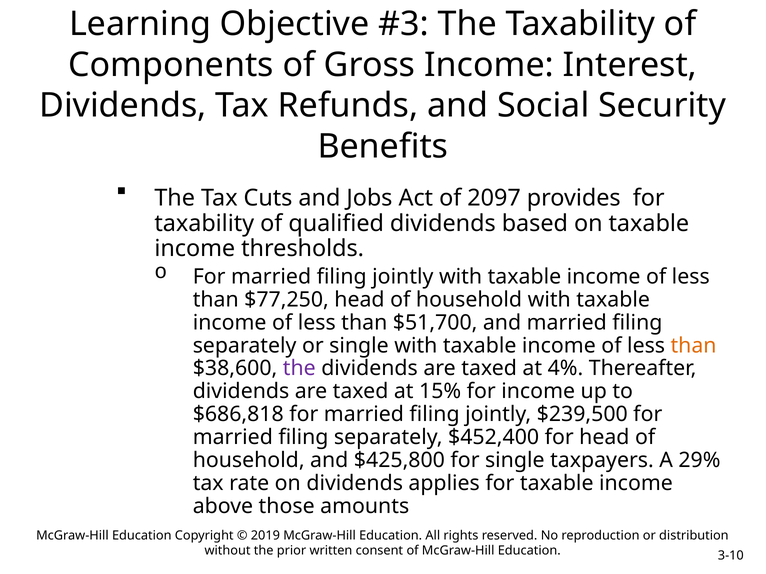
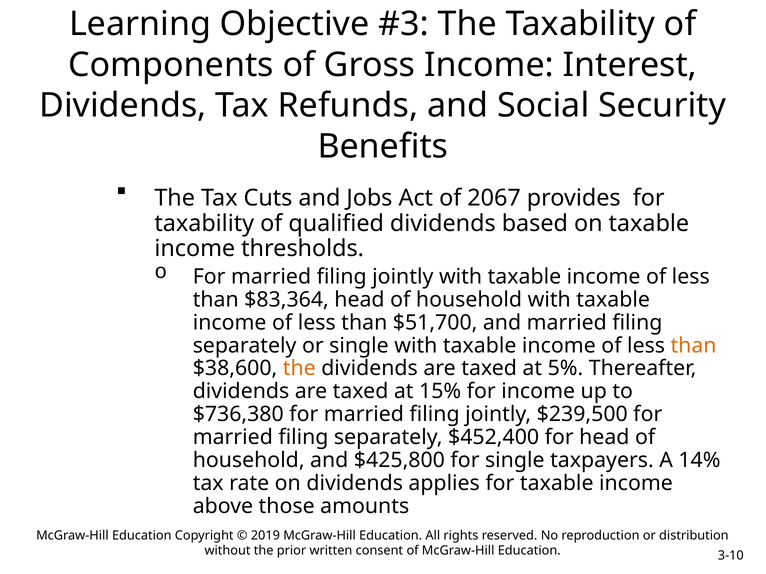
2097: 2097 -> 2067
$77,250: $77,250 -> $83,364
the at (299, 369) colour: purple -> orange
4%: 4% -> 5%
$686,818: $686,818 -> $736,380
29%: 29% -> 14%
